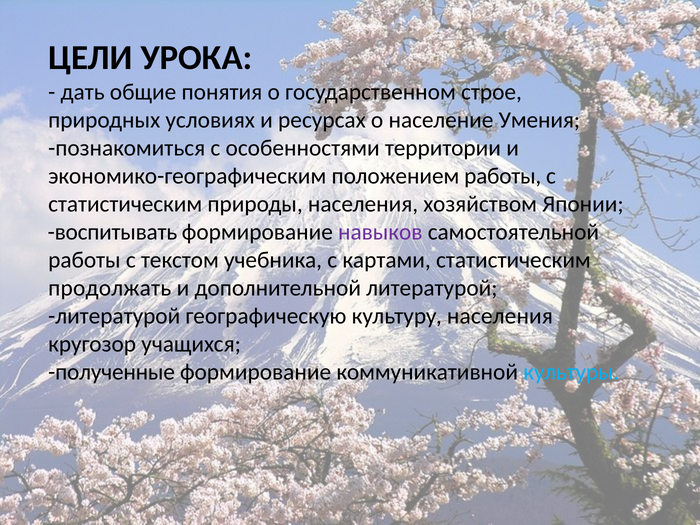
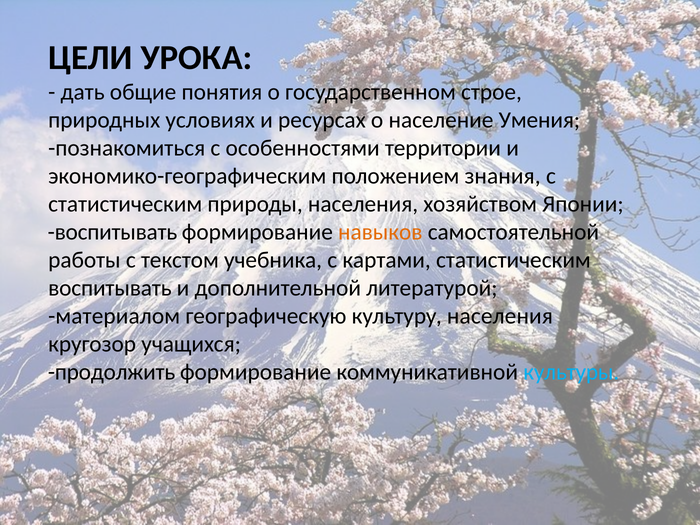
положением работы: работы -> знания
навыков colour: purple -> orange
продолжать at (110, 288): продолжать -> воспитывать
литературой at (114, 316): литературой -> материалом
полученные: полученные -> продолжить
